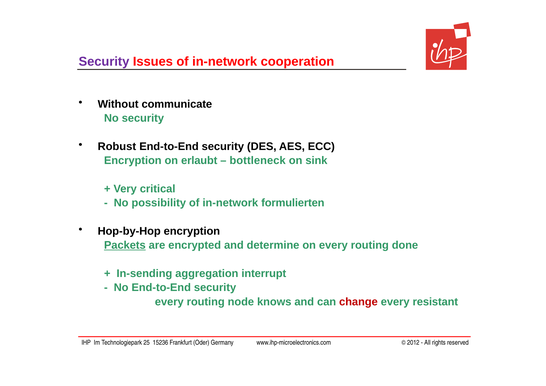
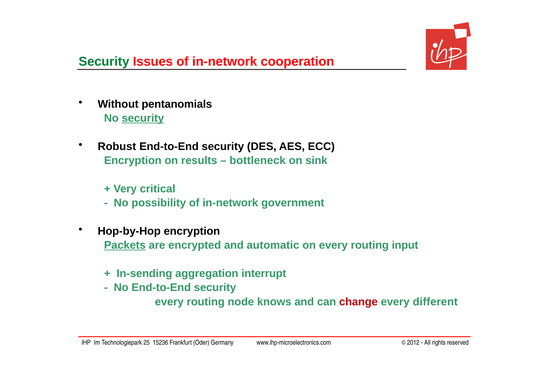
Security at (104, 62) colour: purple -> green
communicate: communicate -> pentanomials
security at (143, 118) underline: none -> present
erlaubt: erlaubt -> results
formulierten: formulierten -> government
determine: determine -> automatic
done: done -> input
resistant: resistant -> different
